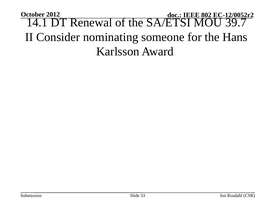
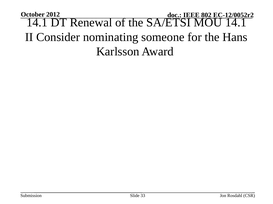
MOU 39.7: 39.7 -> 14.1
